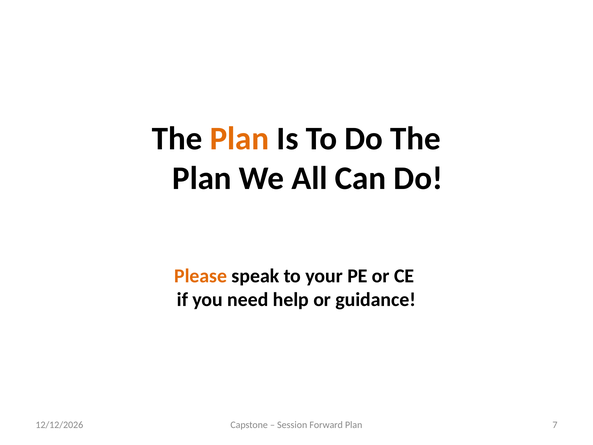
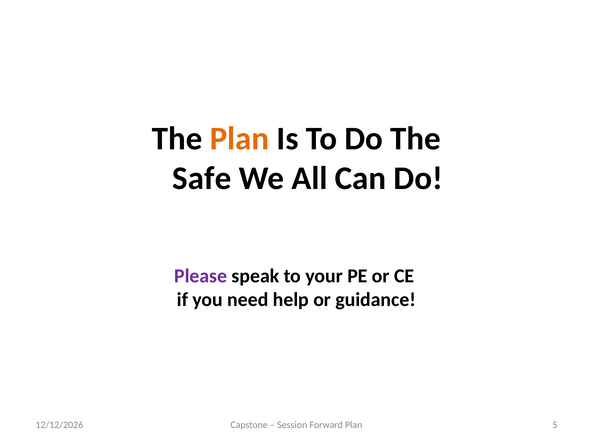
Plan at (202, 178): Plan -> Safe
Please colour: orange -> purple
7: 7 -> 5
